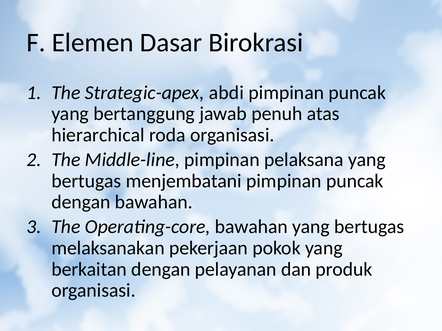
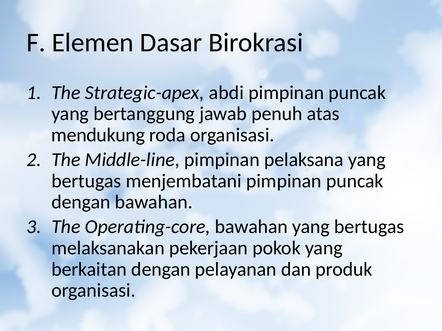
hierarchical: hierarchical -> mendukung
